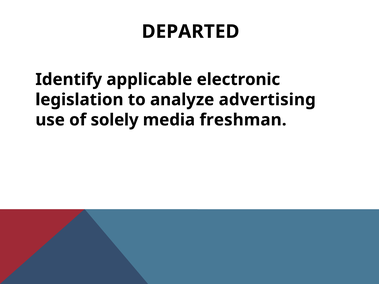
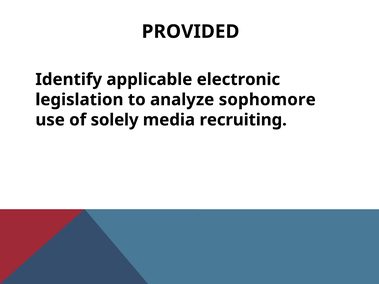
DEPARTED: DEPARTED -> PROVIDED
advertising: advertising -> sophomore
freshman: freshman -> recruiting
